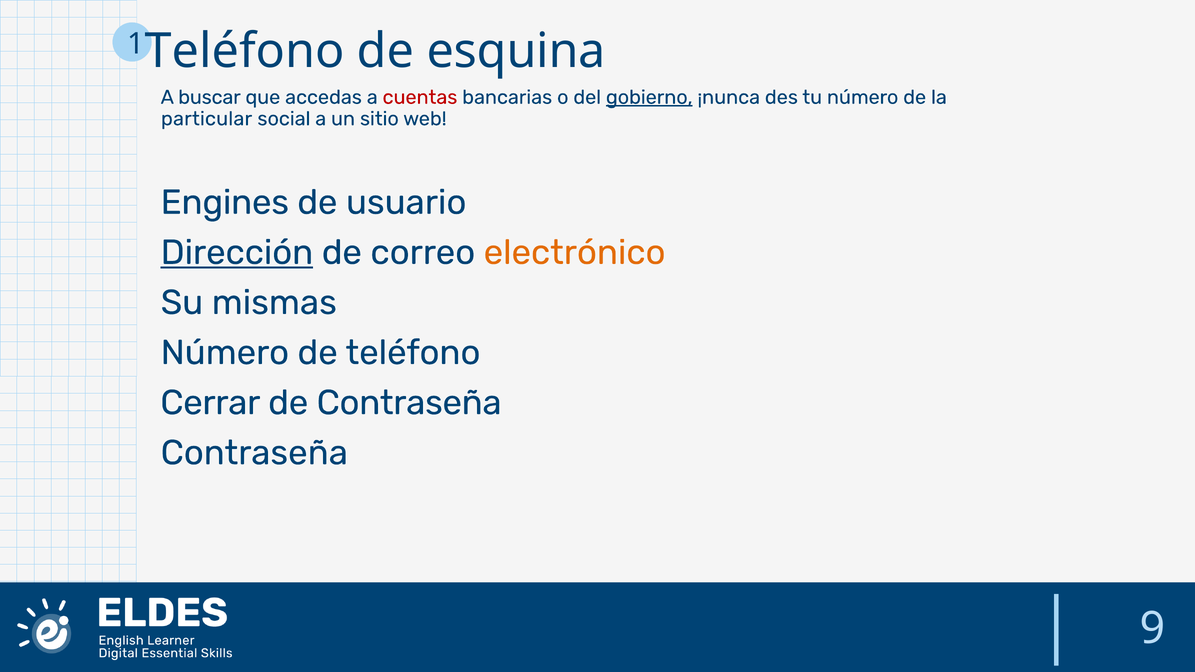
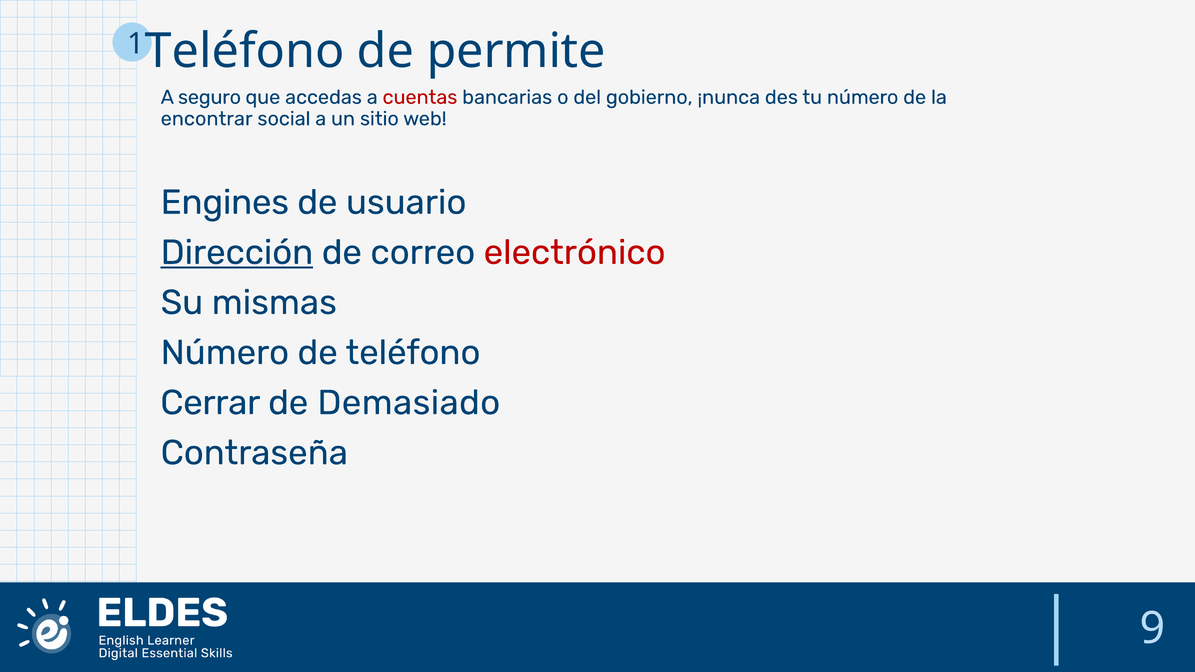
esquina: esquina -> permite
buscar: buscar -> seguro
gobierno underline: present -> none
particular: particular -> encontrar
electrónico colour: orange -> red
de Contraseña: Contraseña -> Demasiado
